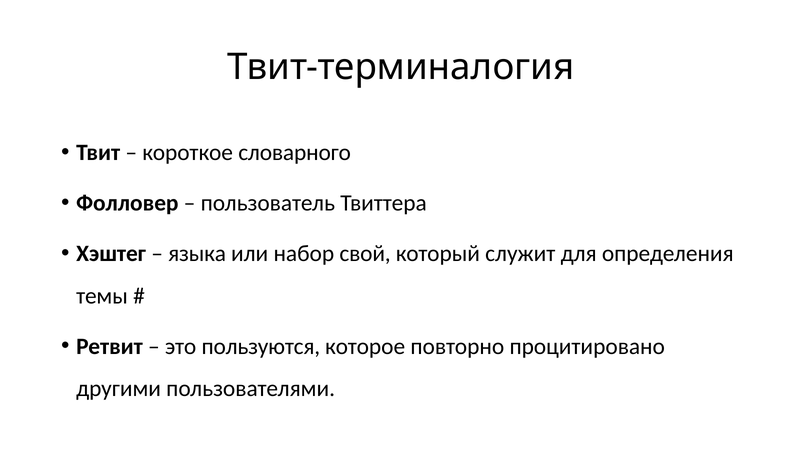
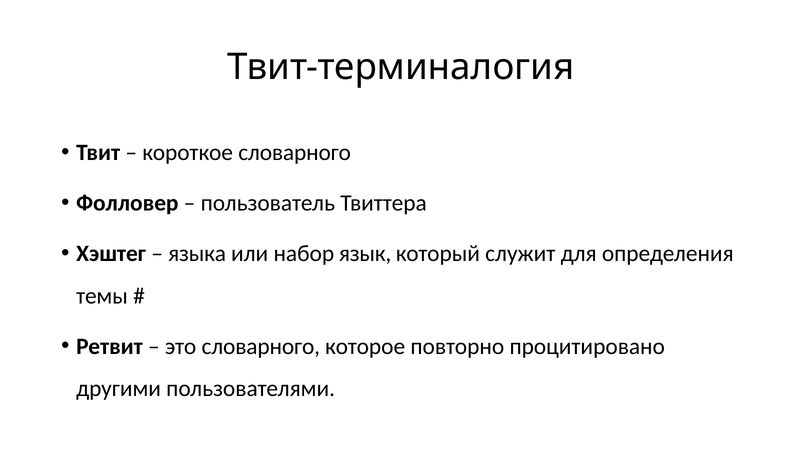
свой: свой -> язык
это пользуются: пользуются -> словарного
